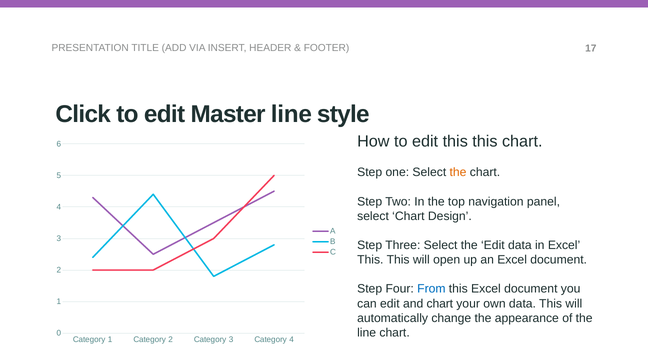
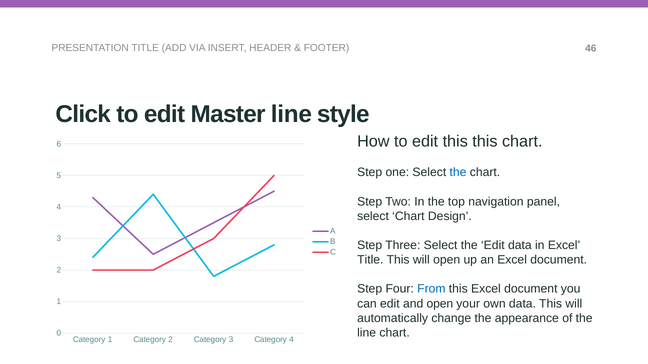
17: 17 -> 46
the at (458, 173) colour: orange -> blue
This at (370, 260): This -> Title
and chart: chart -> open
